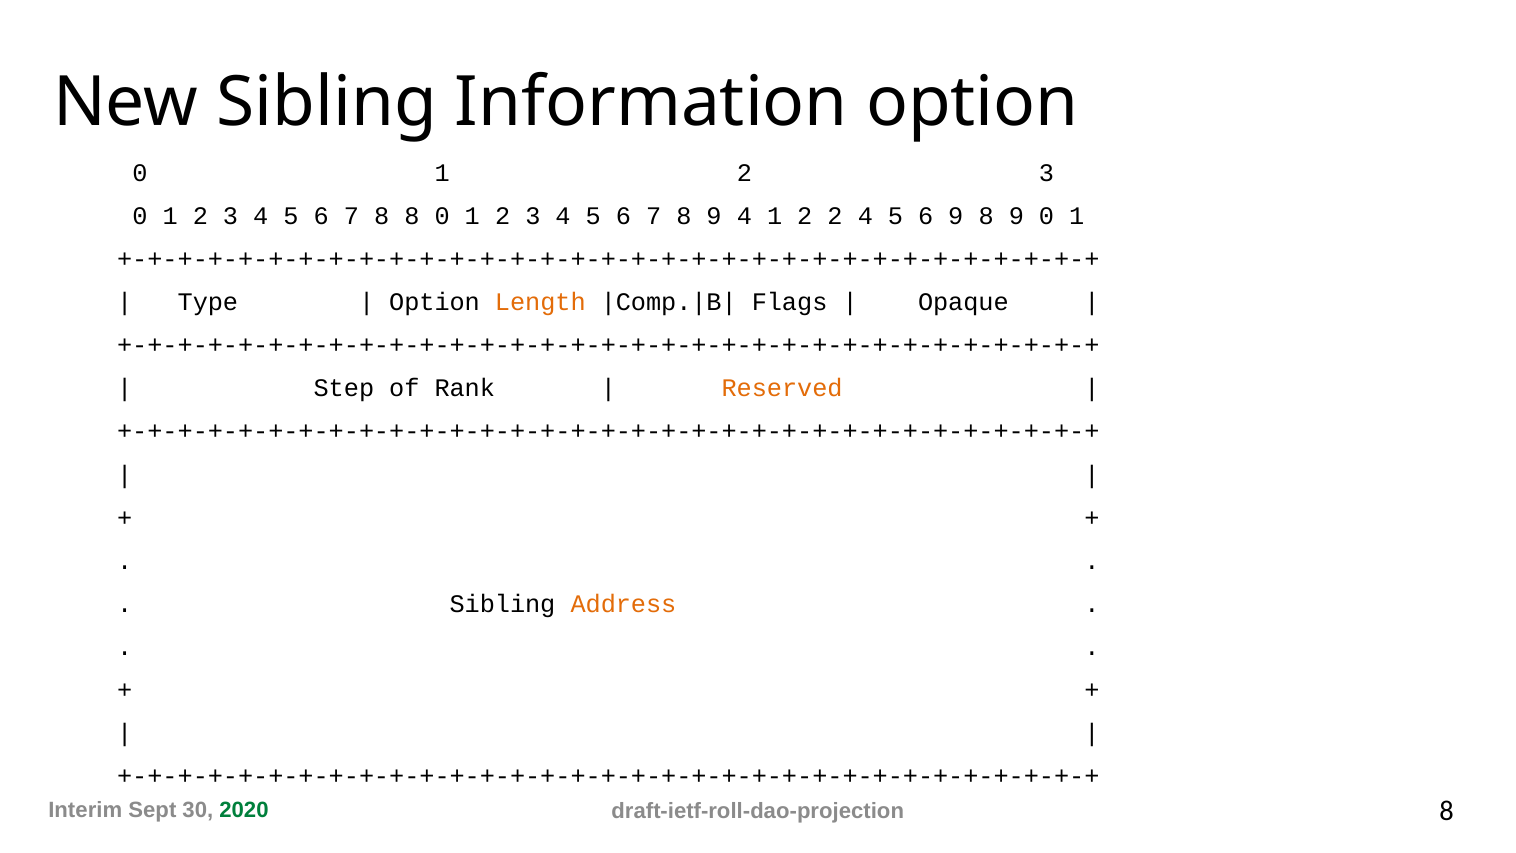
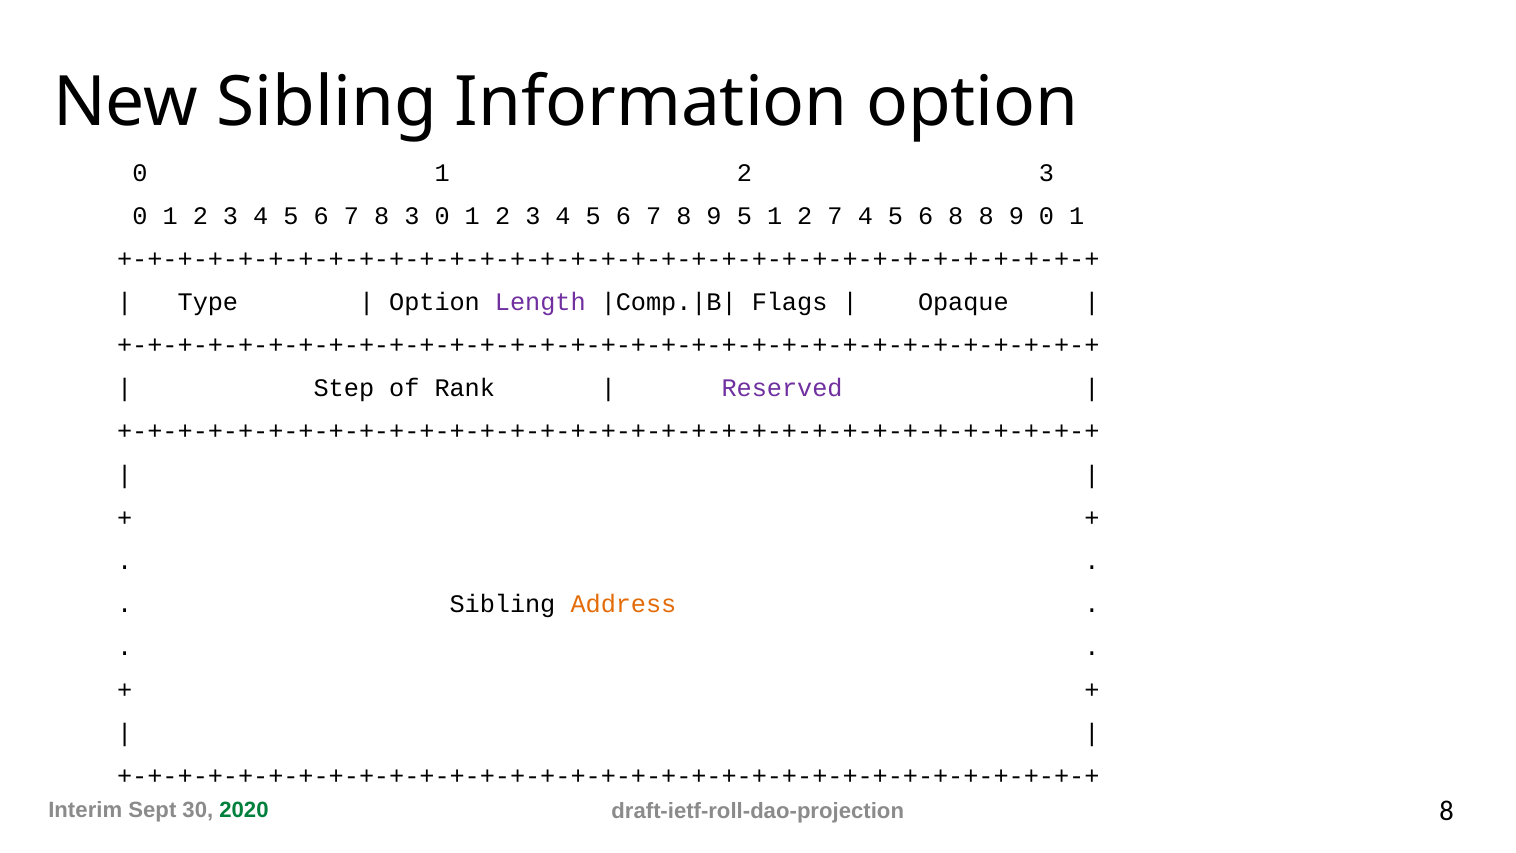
8 8: 8 -> 3
9 4: 4 -> 5
2 2: 2 -> 7
6 9: 9 -> 8
Length colour: orange -> purple
Reserved colour: orange -> purple
